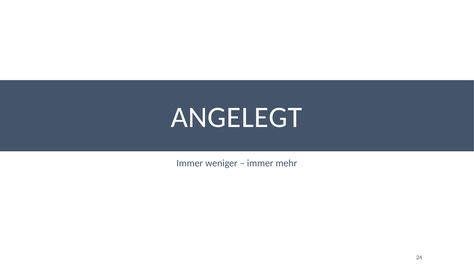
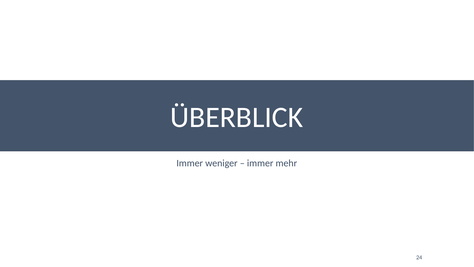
ANGELEGT: ANGELEGT -> ÜBERBLICK
